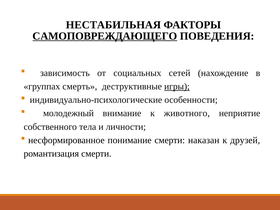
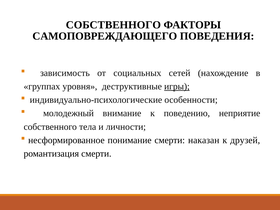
НЕСТАБИЛЬНАЯ at (113, 25): НЕСТАБИЛЬНАЯ -> СОБСТВЕННОГО
САМОПОВРЕЖДАЮЩЕГО underline: present -> none
смерть: смерть -> уровня
животного: животного -> поведению
